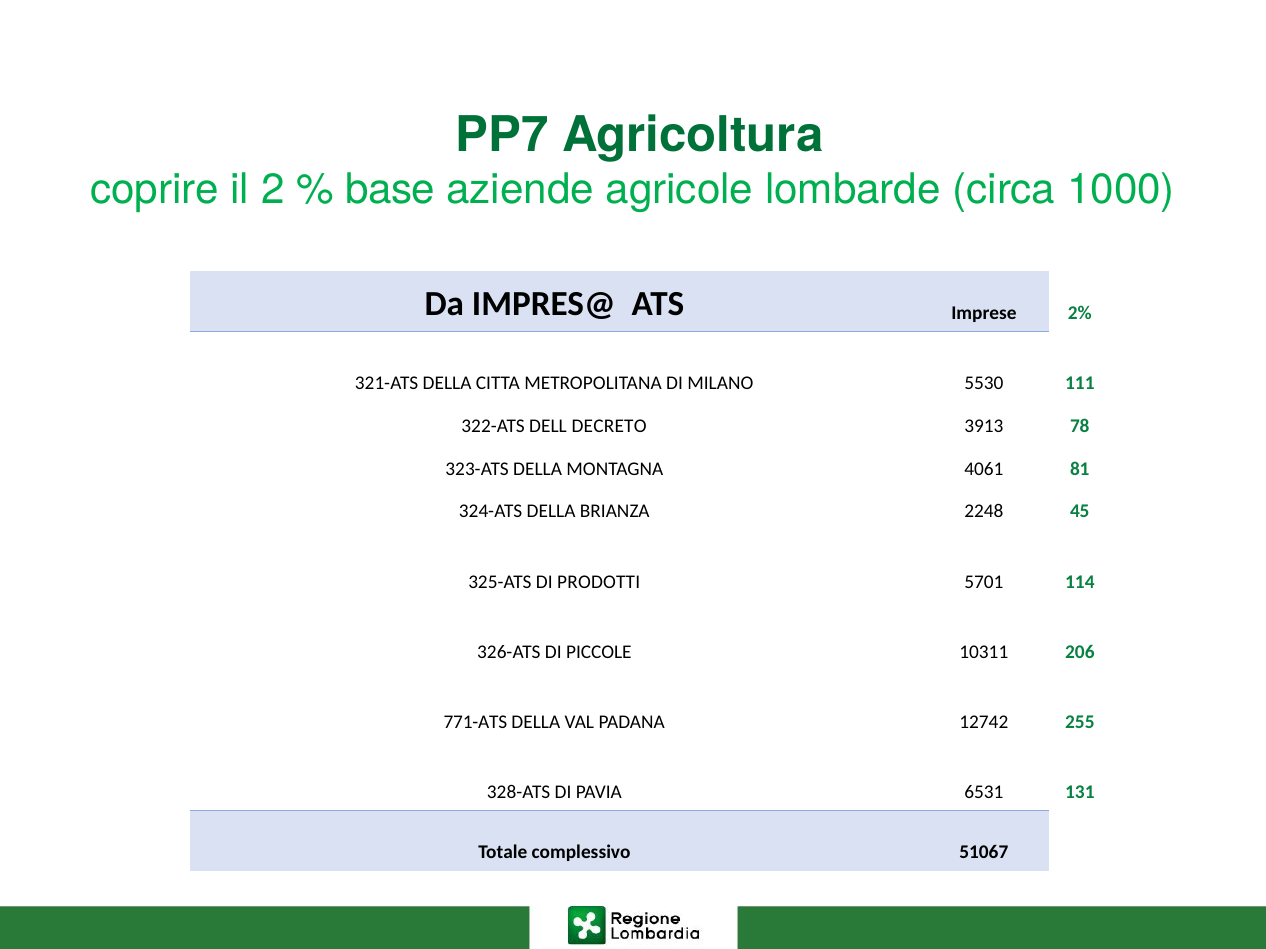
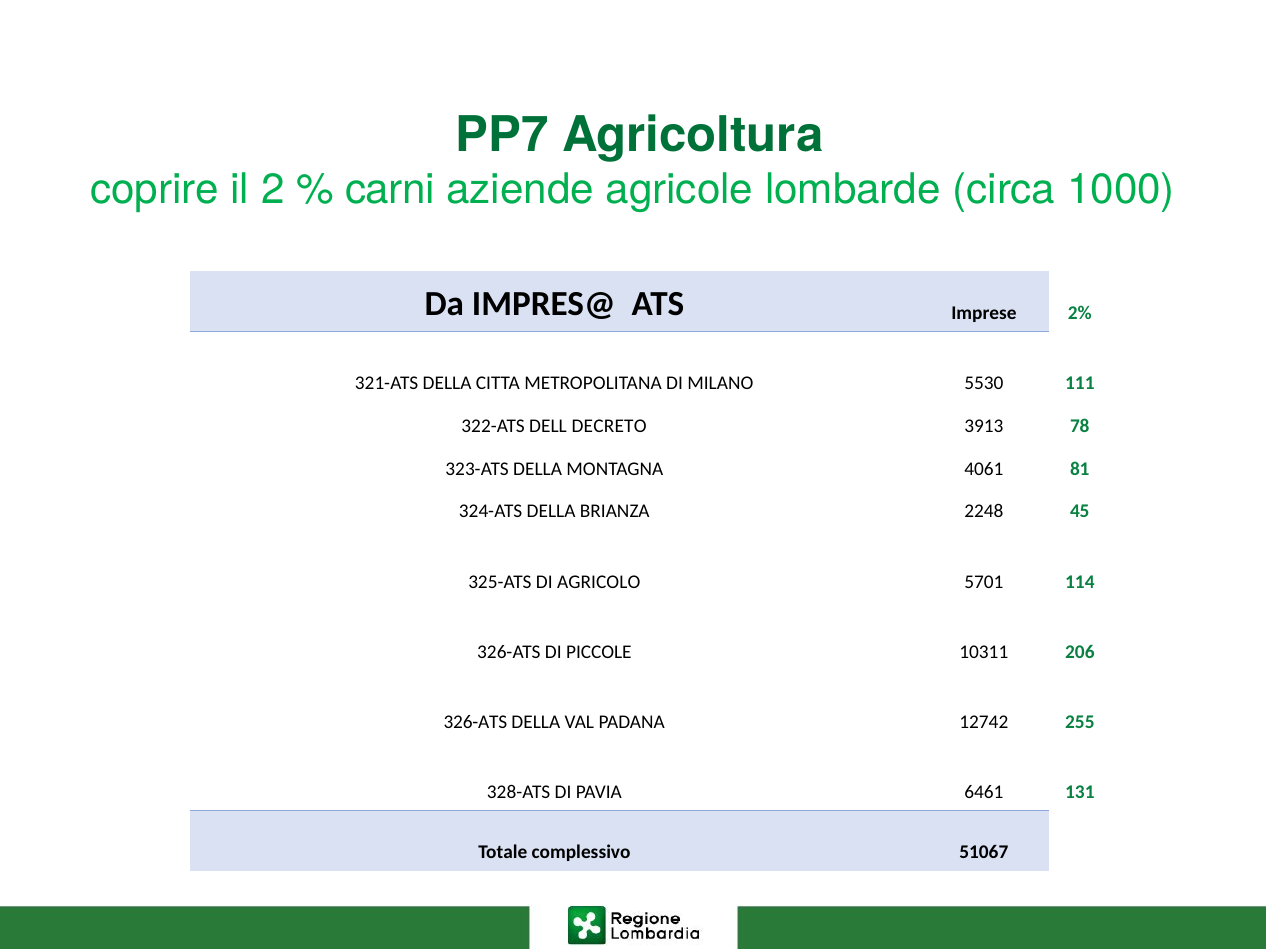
base: base -> carni
PRODOTTI: PRODOTTI -> AGRICOLO
771-ATS at (475, 723): 771-ATS -> 326-ATS
6531: 6531 -> 6461
